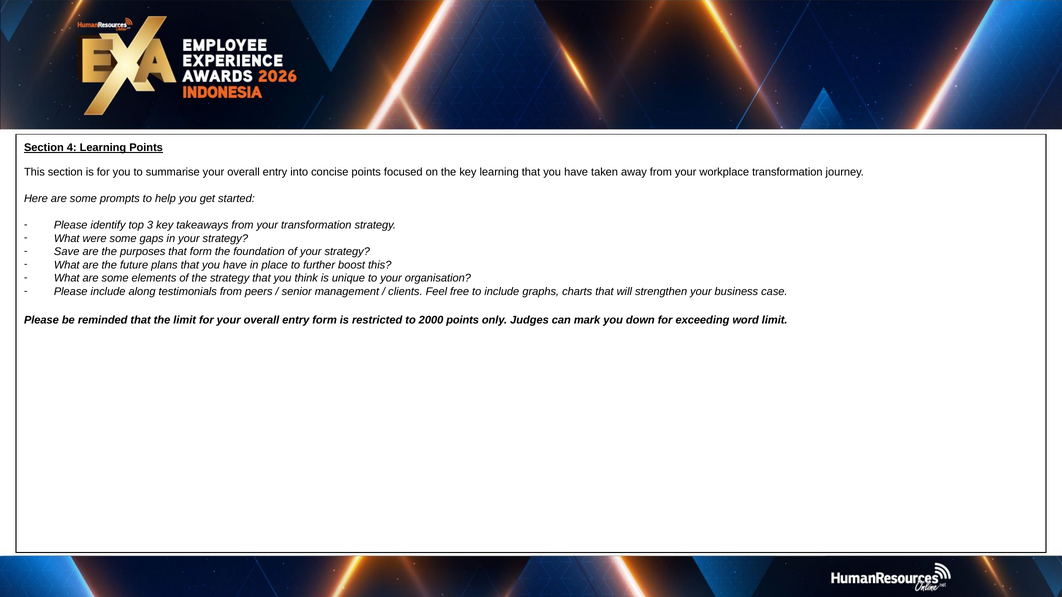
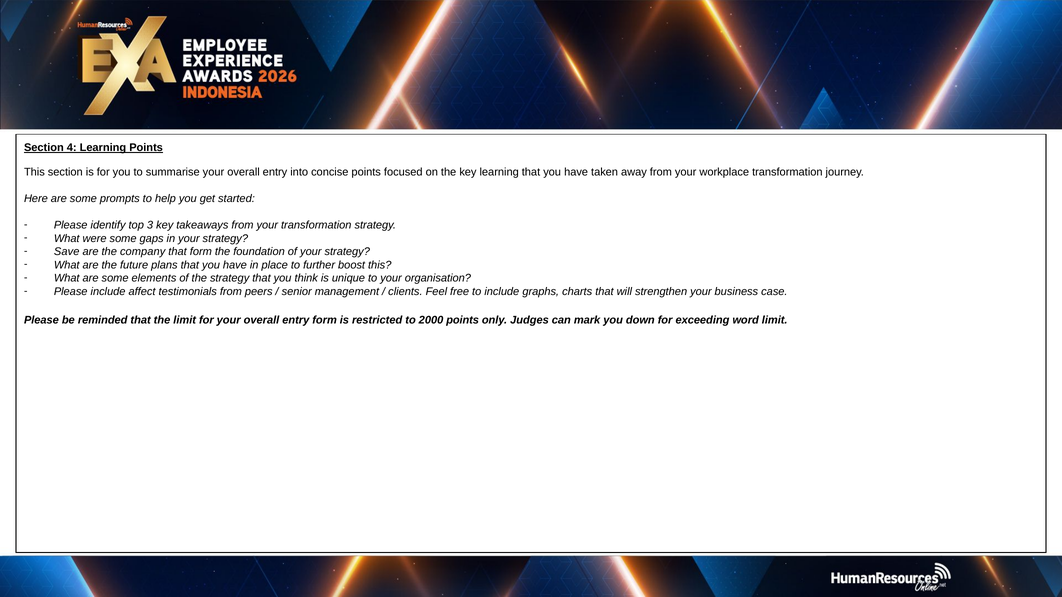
purposes: purposes -> company
along: along -> affect
